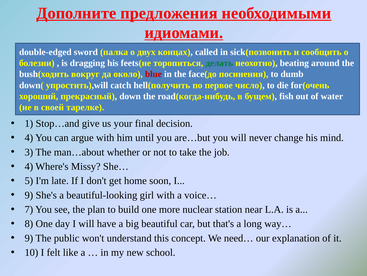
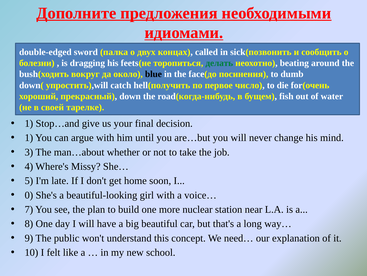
blue colour: red -> black
4 at (29, 137): 4 -> 1
9 at (29, 195): 9 -> 0
